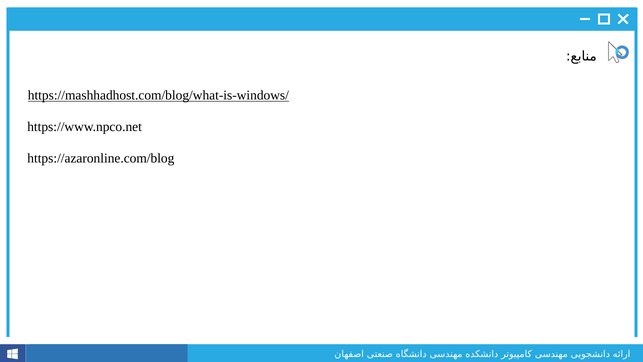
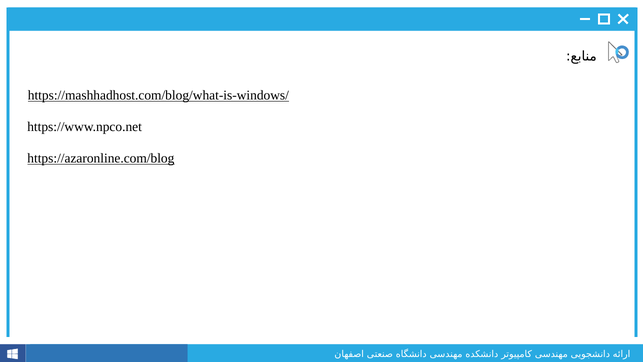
https://azaronline.com/blog underline: none -> present
